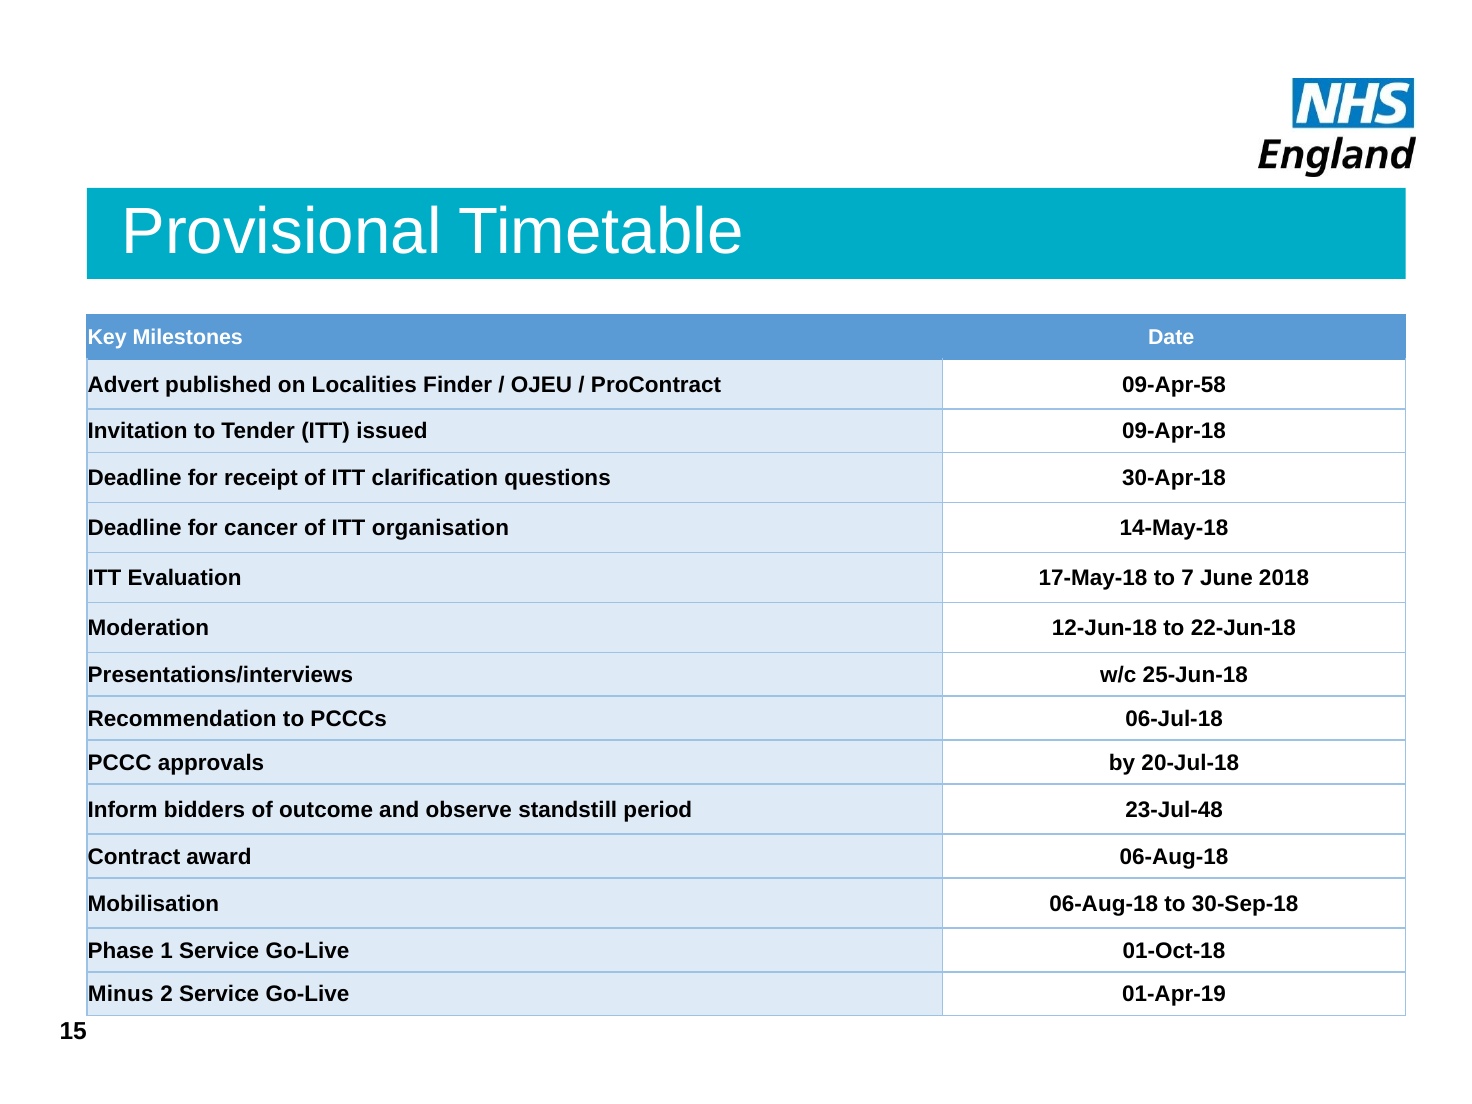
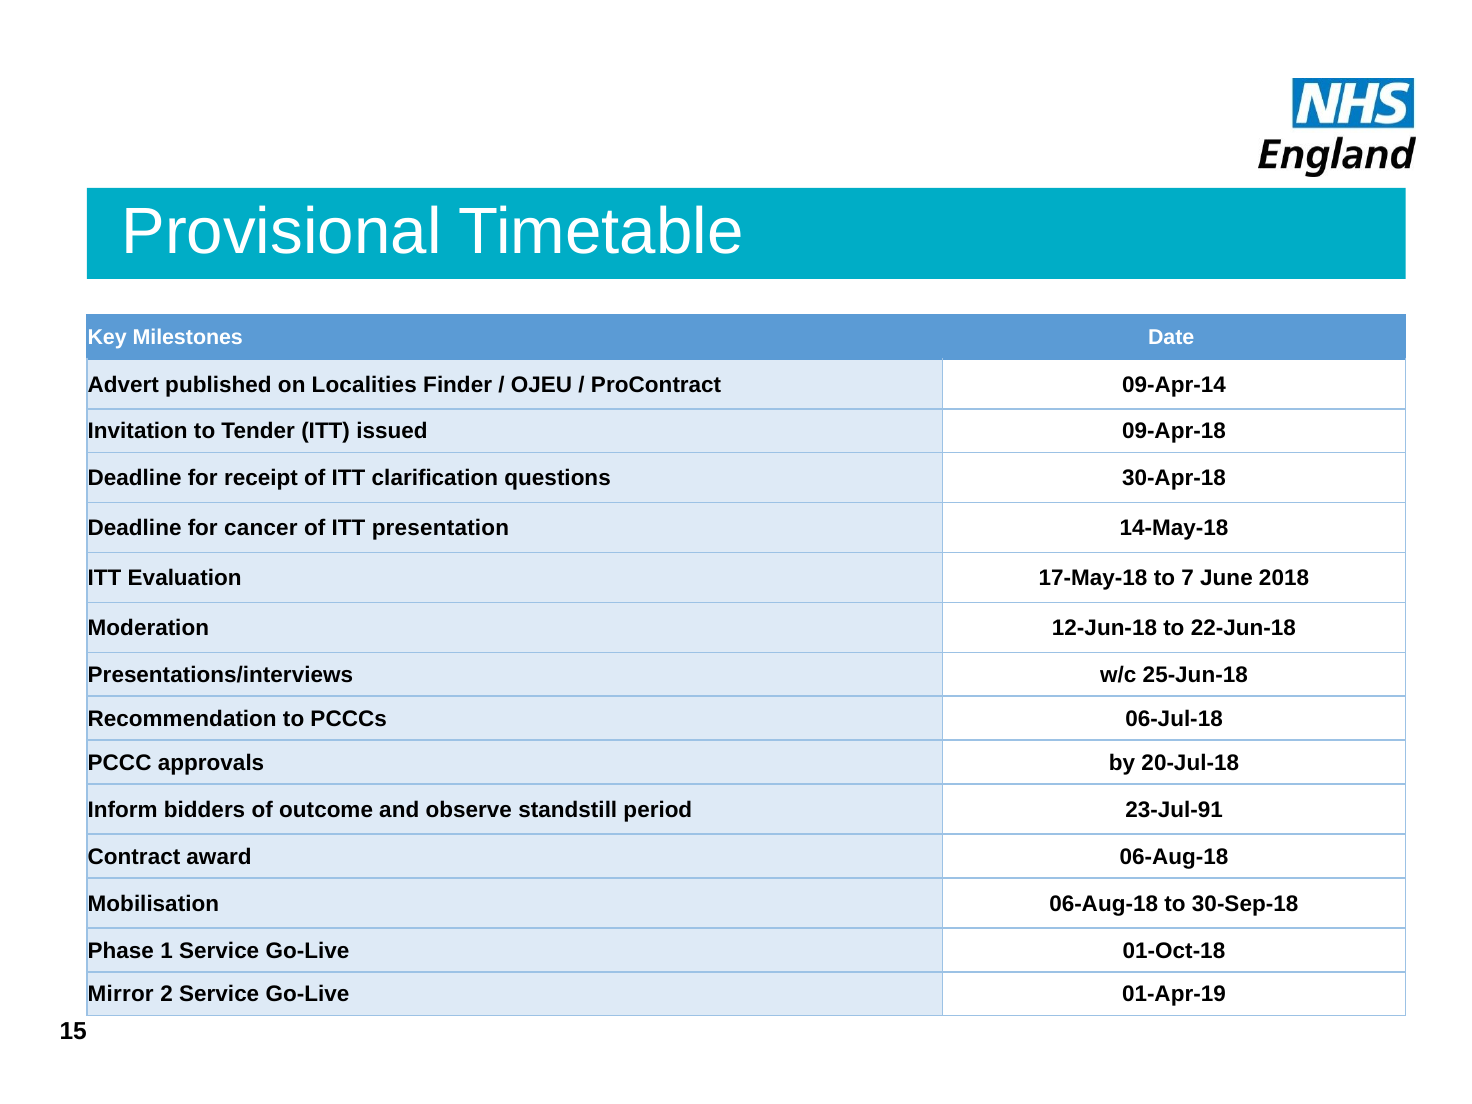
09-Apr-58: 09-Apr-58 -> 09-Apr-14
organisation: organisation -> presentation
23-Jul-48: 23-Jul-48 -> 23-Jul-91
Minus: Minus -> Mirror
